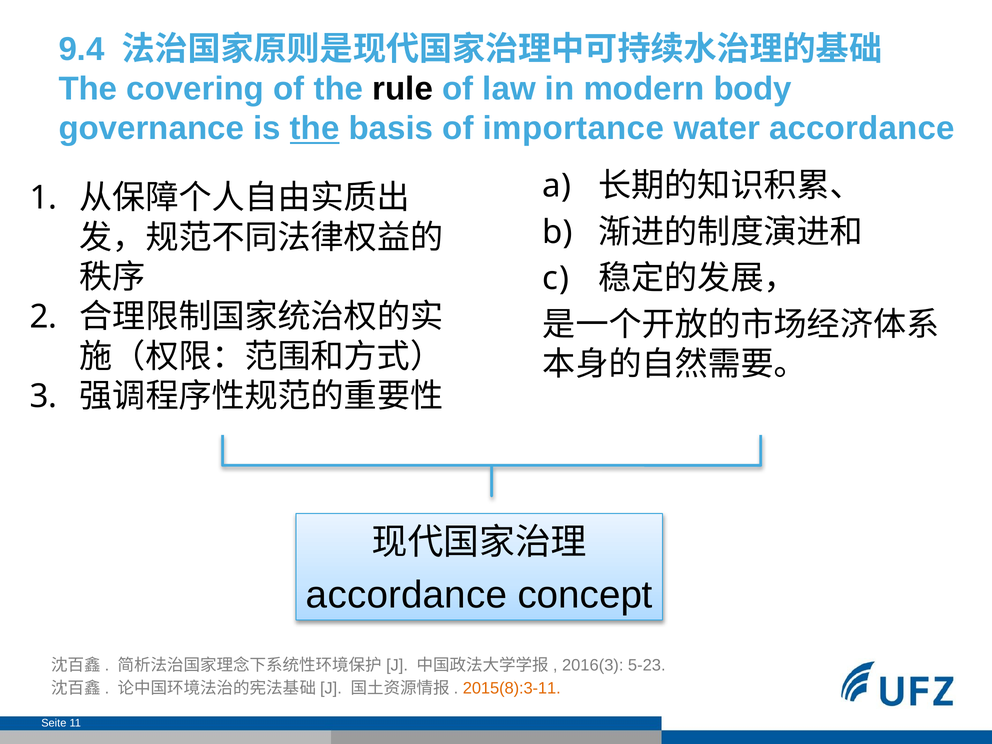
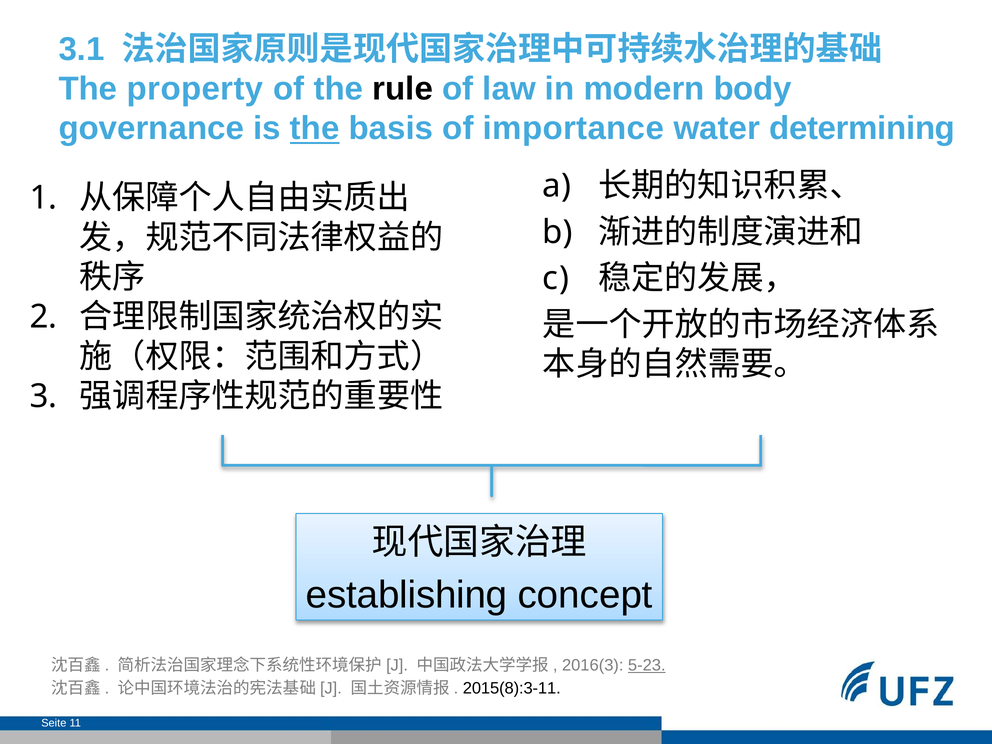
9.4: 9.4 -> 3.1
covering: covering -> property
water accordance: accordance -> determining
accordance at (407, 595): accordance -> establishing
5-23 underline: none -> present
2015(8):3-11 colour: orange -> black
